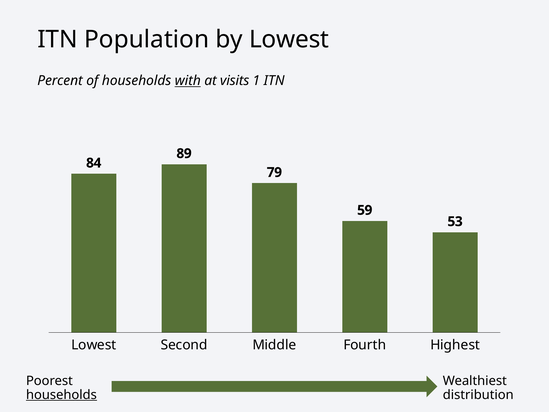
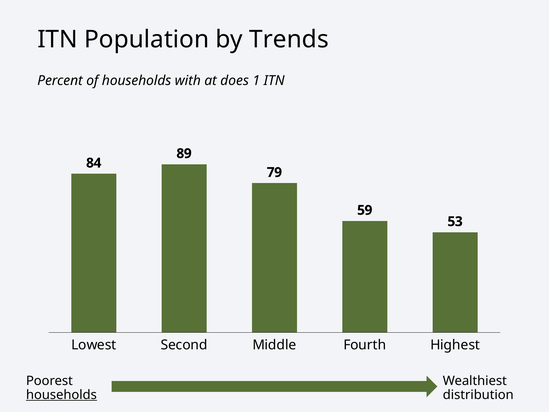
by Lowest: Lowest -> Trends
with underline: present -> none
visits: visits -> does
